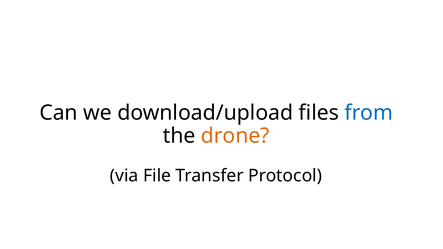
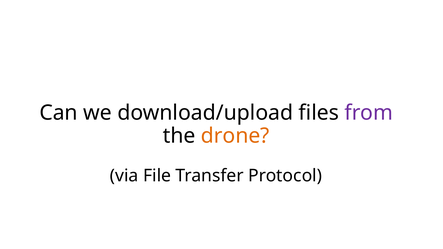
from colour: blue -> purple
